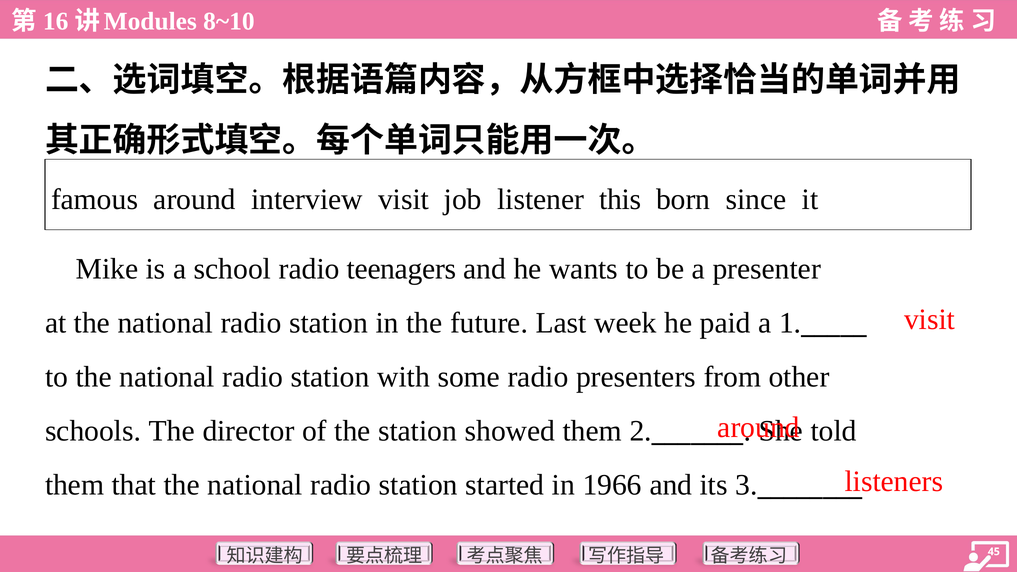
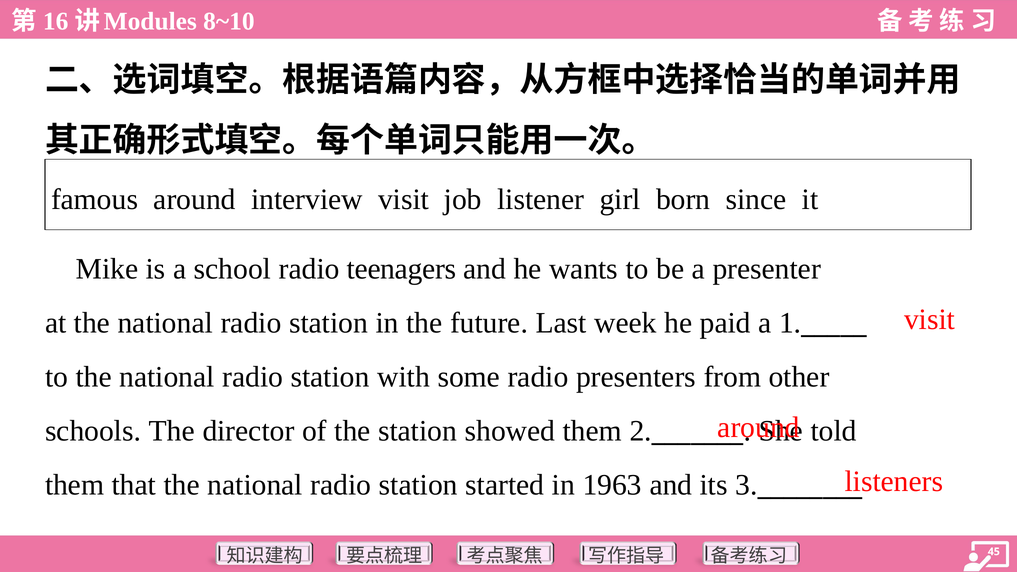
this: this -> girl
1966: 1966 -> 1963
